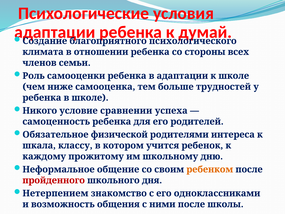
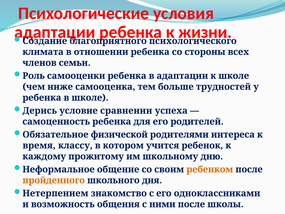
думай: думай -> жизни
Никого: Никого -> Дерись
шкала: шкала -> время
пройденного colour: red -> orange
